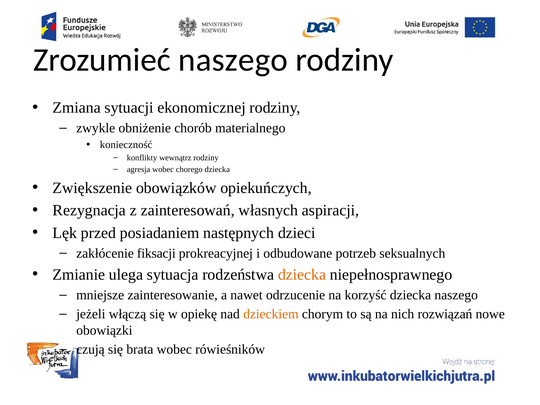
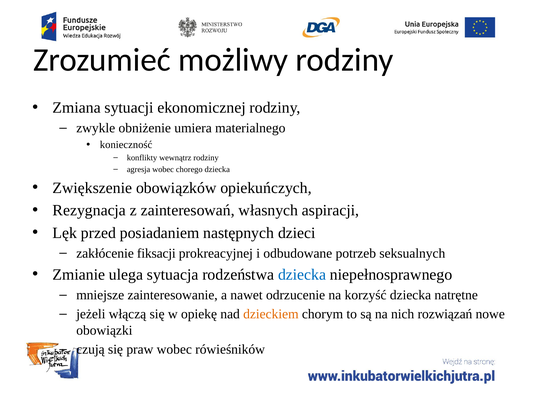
Zrozumieć naszego: naszego -> możliwy
chorób: chorób -> umiera
dziecka at (302, 275) colour: orange -> blue
dziecka naszego: naszego -> natrętne
brata: brata -> praw
